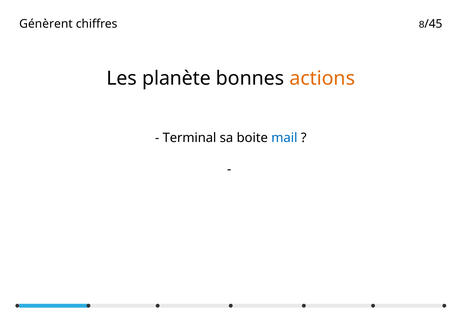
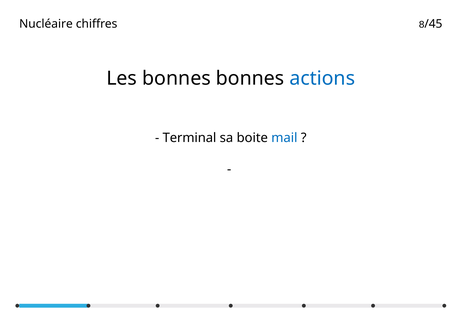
Génèrent: Génèrent -> Nucléaire
Les planète: planète -> bonnes
actions colour: orange -> blue
